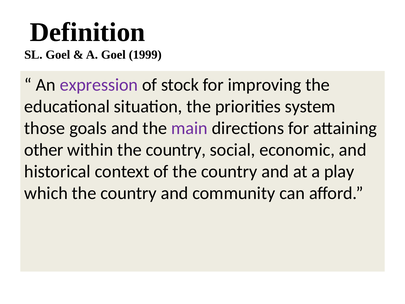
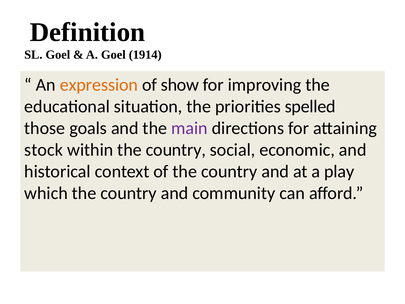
1999: 1999 -> 1914
expression colour: purple -> orange
stock: stock -> show
system: system -> spelled
other: other -> stock
